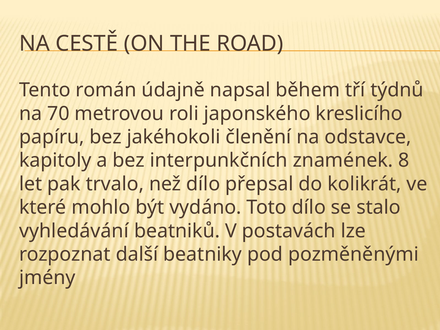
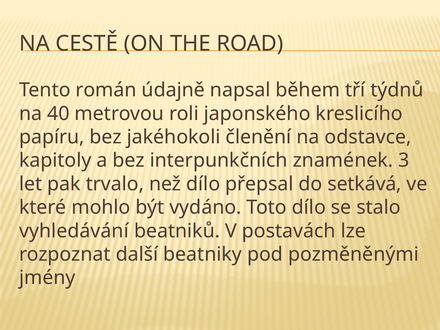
70: 70 -> 40
8: 8 -> 3
kolikrát: kolikrát -> setkává
